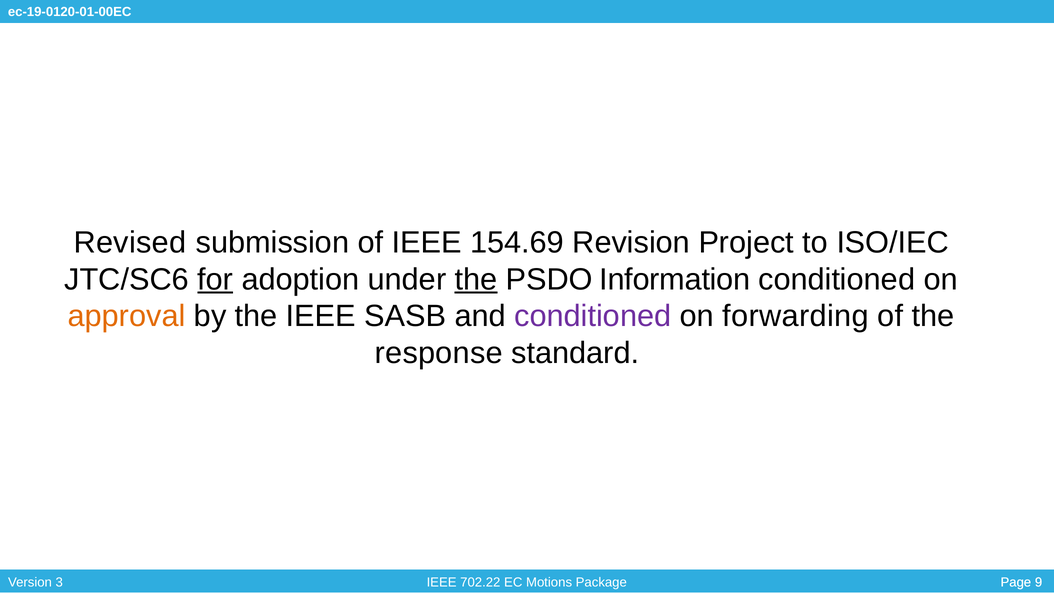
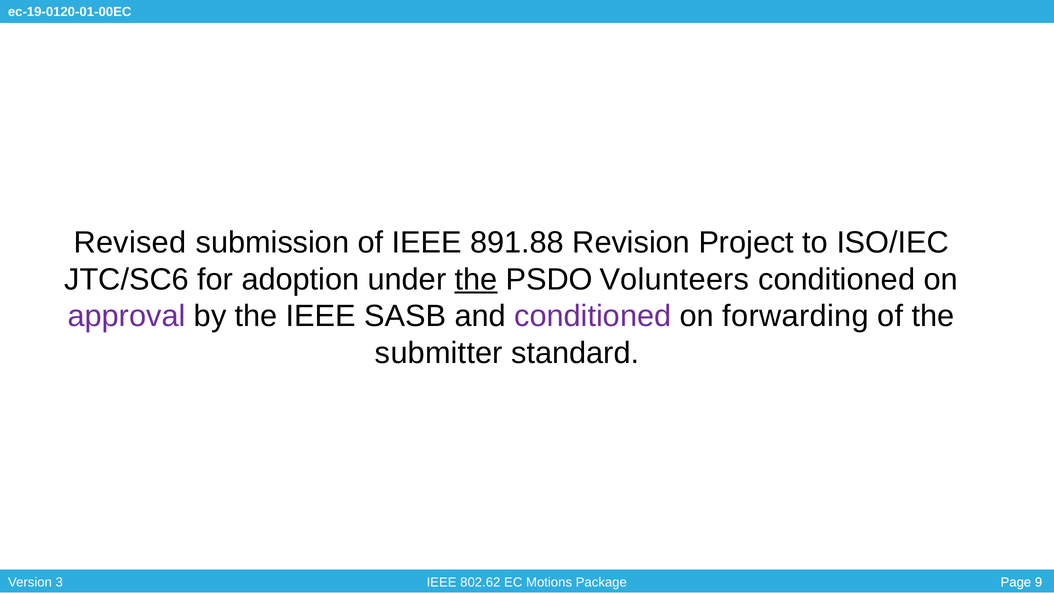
154.69: 154.69 -> 891.88
for underline: present -> none
Information: Information -> Volunteers
approval colour: orange -> purple
response: response -> submitter
702.22: 702.22 -> 802.62
